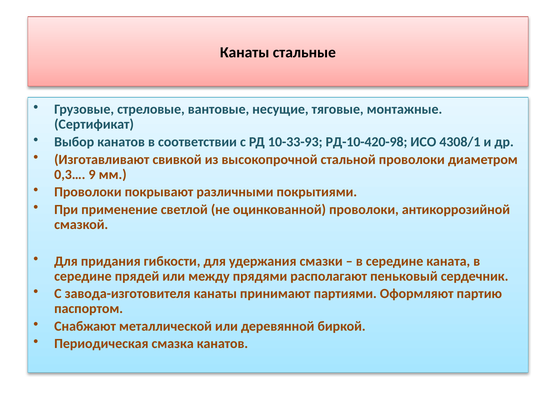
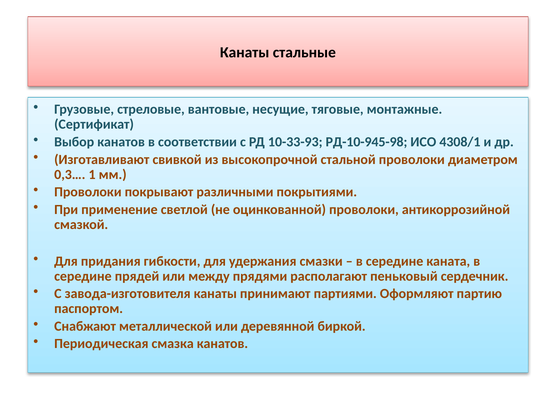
РД-10-420-98: РД-10-420-98 -> РД-10-945-98
9: 9 -> 1
